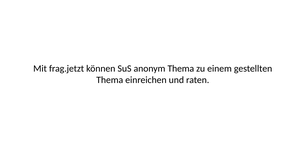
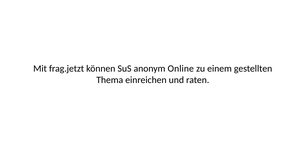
anonym Thema: Thema -> Online
